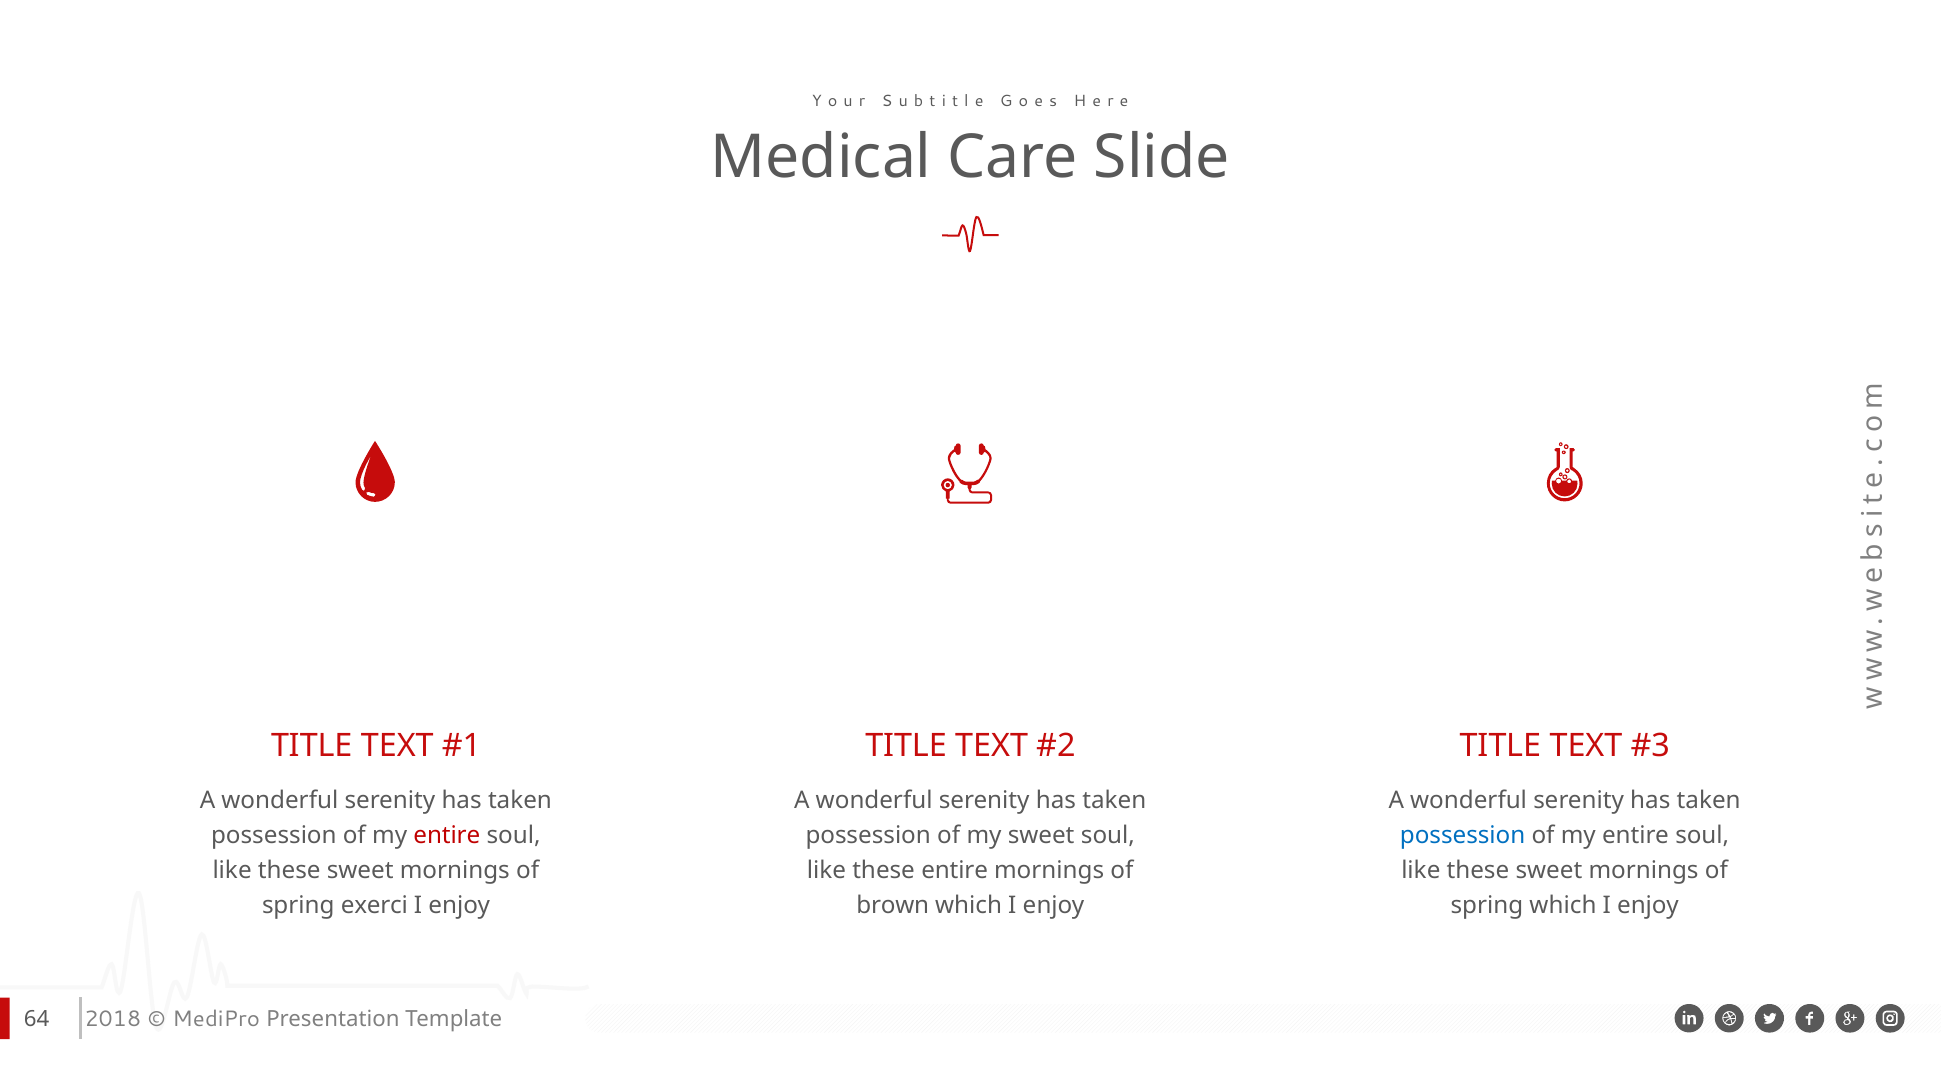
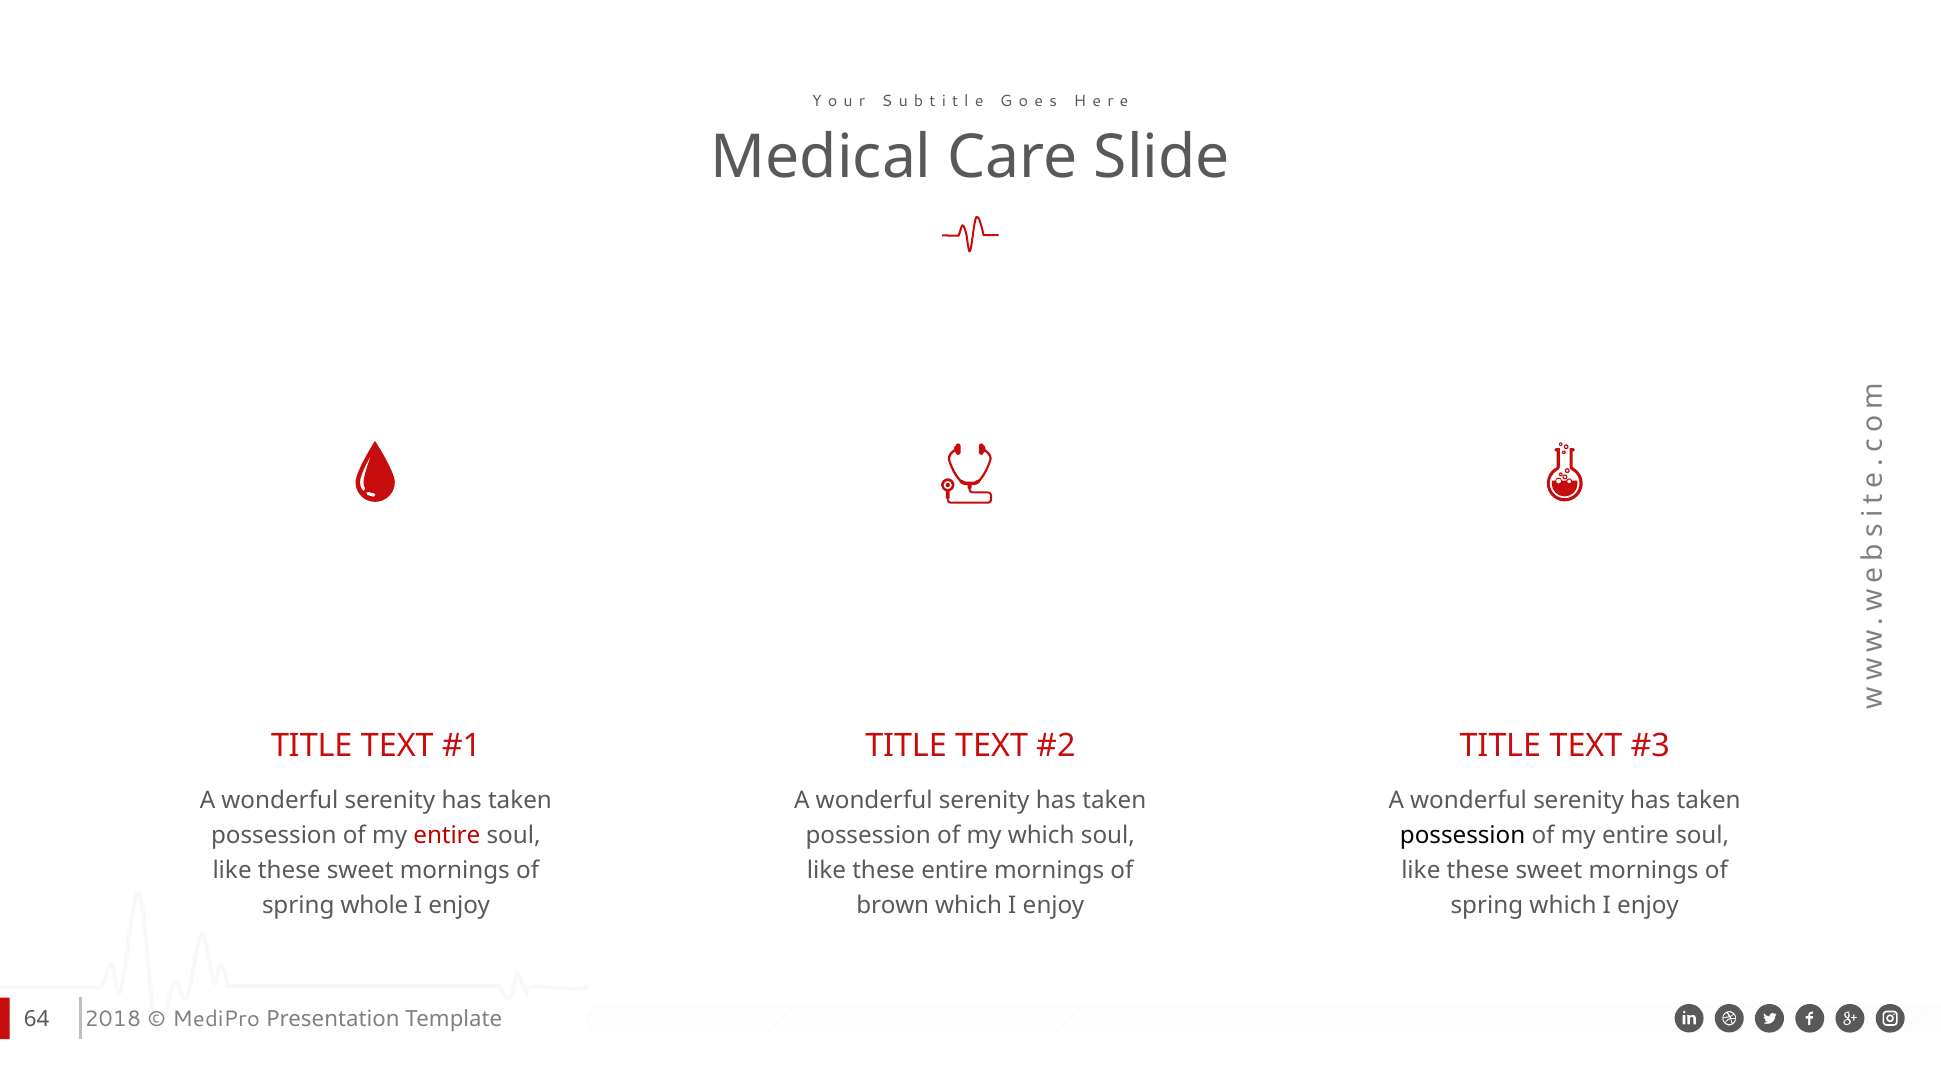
my sweet: sweet -> which
possession at (1463, 835) colour: blue -> black
exerci: exerci -> whole
